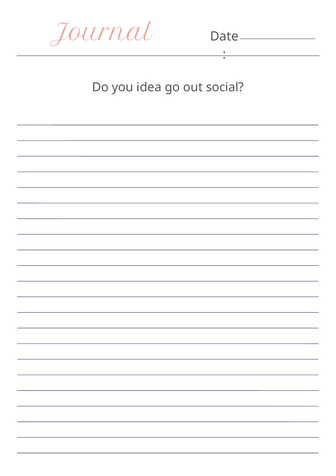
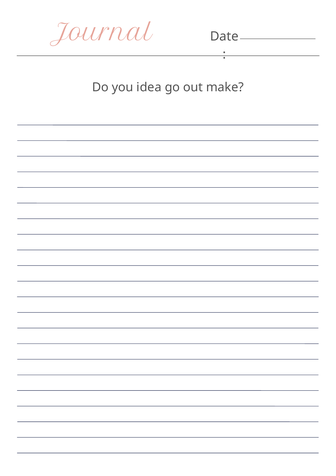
social: social -> make
